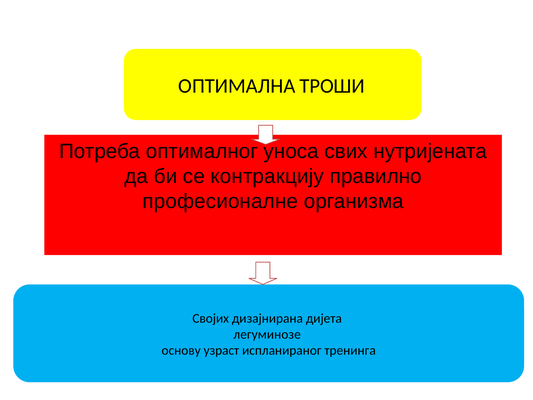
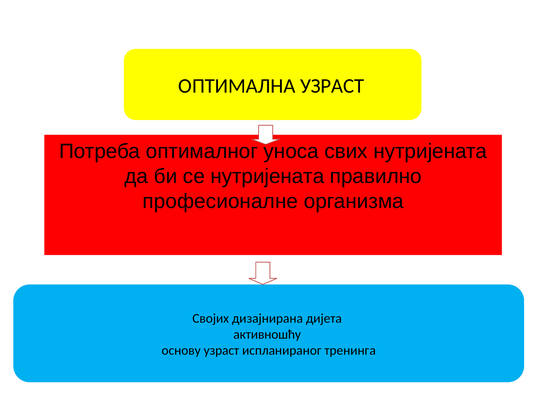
ОПТИМАЛНА ТРОШИ: ТРОШИ -> УЗРАСТ
се контракцију: контракцију -> нутријената
легуминозе: легуминозе -> активношћу
